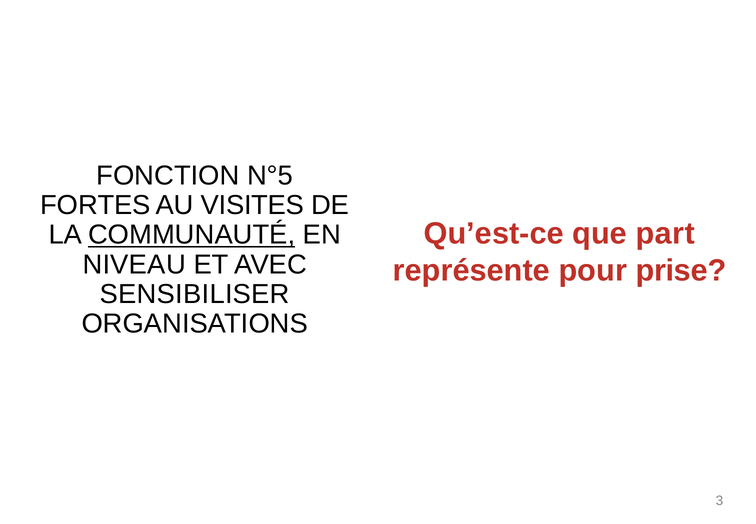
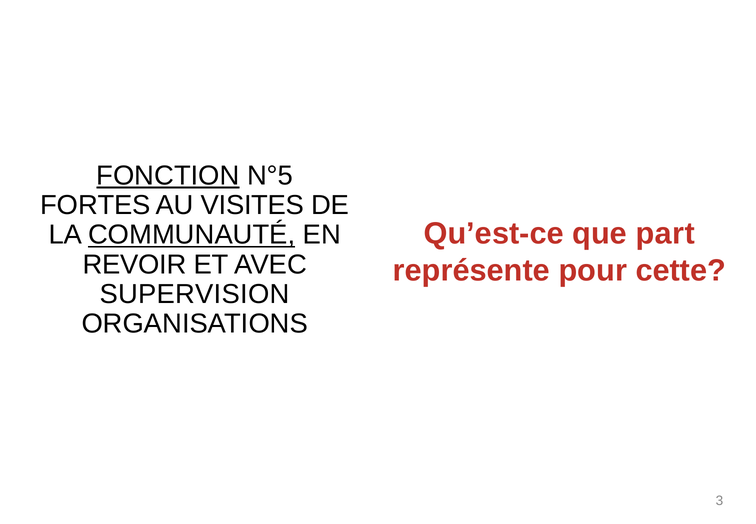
FONCTION underline: none -> present
NIVEAU: NIVEAU -> REVOIR
prise: prise -> cette
SENSIBILISER: SENSIBILISER -> SUPERVISION
